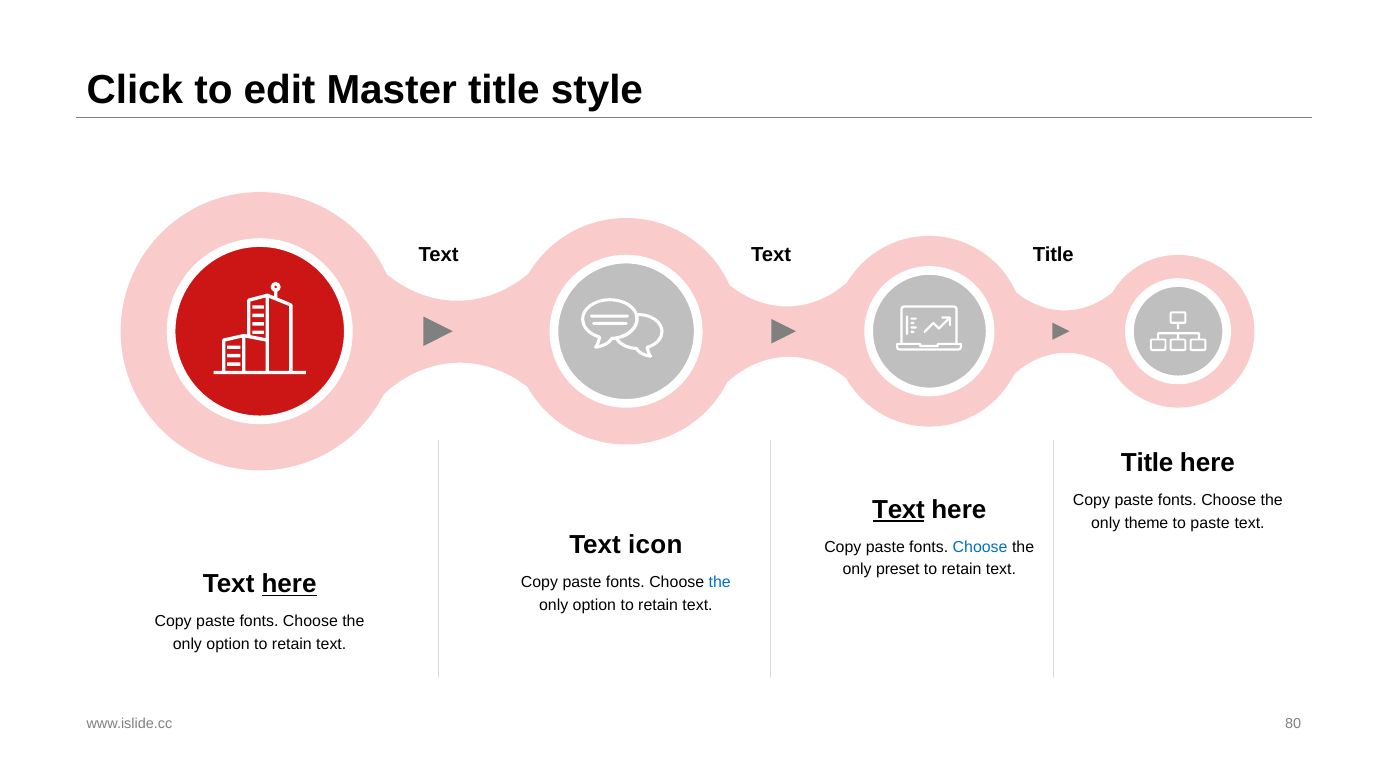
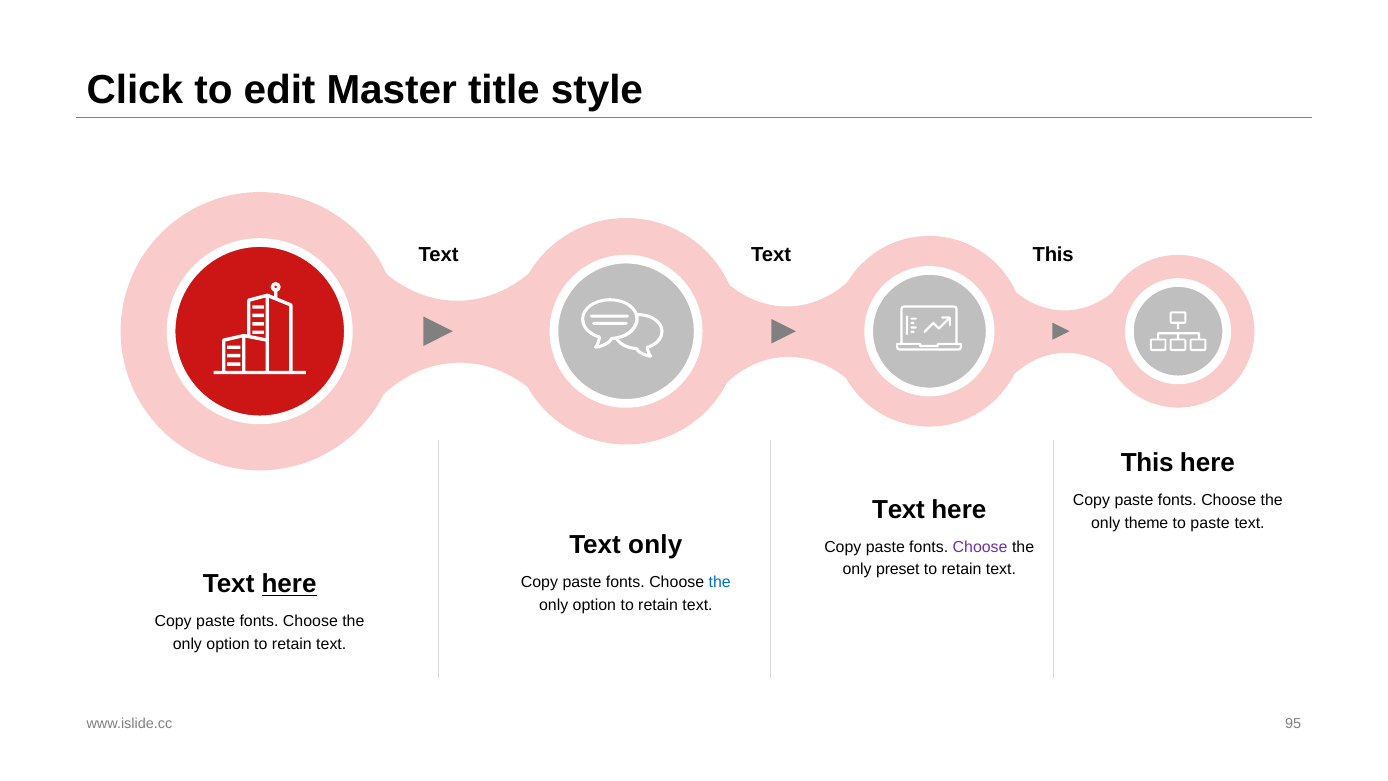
Text Text Title: Title -> This
Title at (1147, 463): Title -> This
Text at (899, 510) underline: present -> none
Text icon: icon -> only
Choose at (980, 547) colour: blue -> purple
80: 80 -> 95
